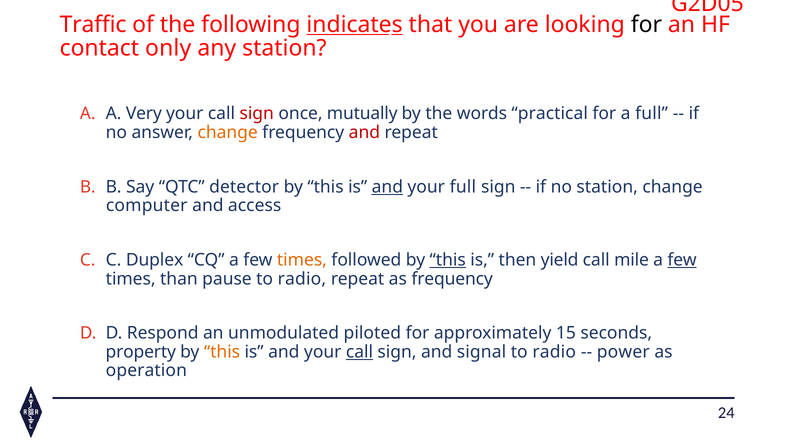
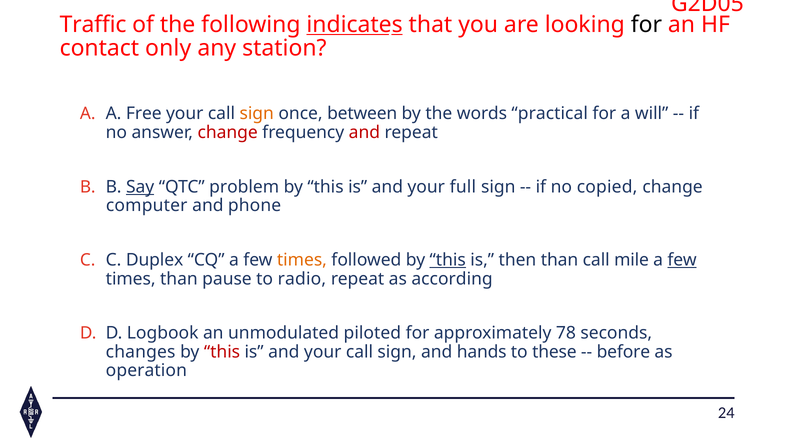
Very: Very -> Free
sign at (257, 114) colour: red -> orange
mutually: mutually -> between
a full: full -> will
change at (228, 133) colour: orange -> red
Say underline: none -> present
detector: detector -> problem
and at (387, 187) underline: present -> none
no station: station -> copied
access: access -> phone
then yield: yield -> than
as frequency: frequency -> according
Respond: Respond -> Logbook
15: 15 -> 78
property: property -> changes
this at (222, 352) colour: orange -> red
call at (359, 352) underline: present -> none
signal: signal -> hands
radio at (554, 352): radio -> these
power: power -> before
